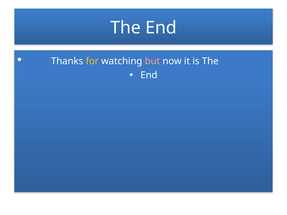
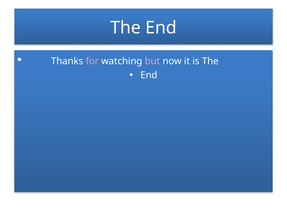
for colour: yellow -> pink
